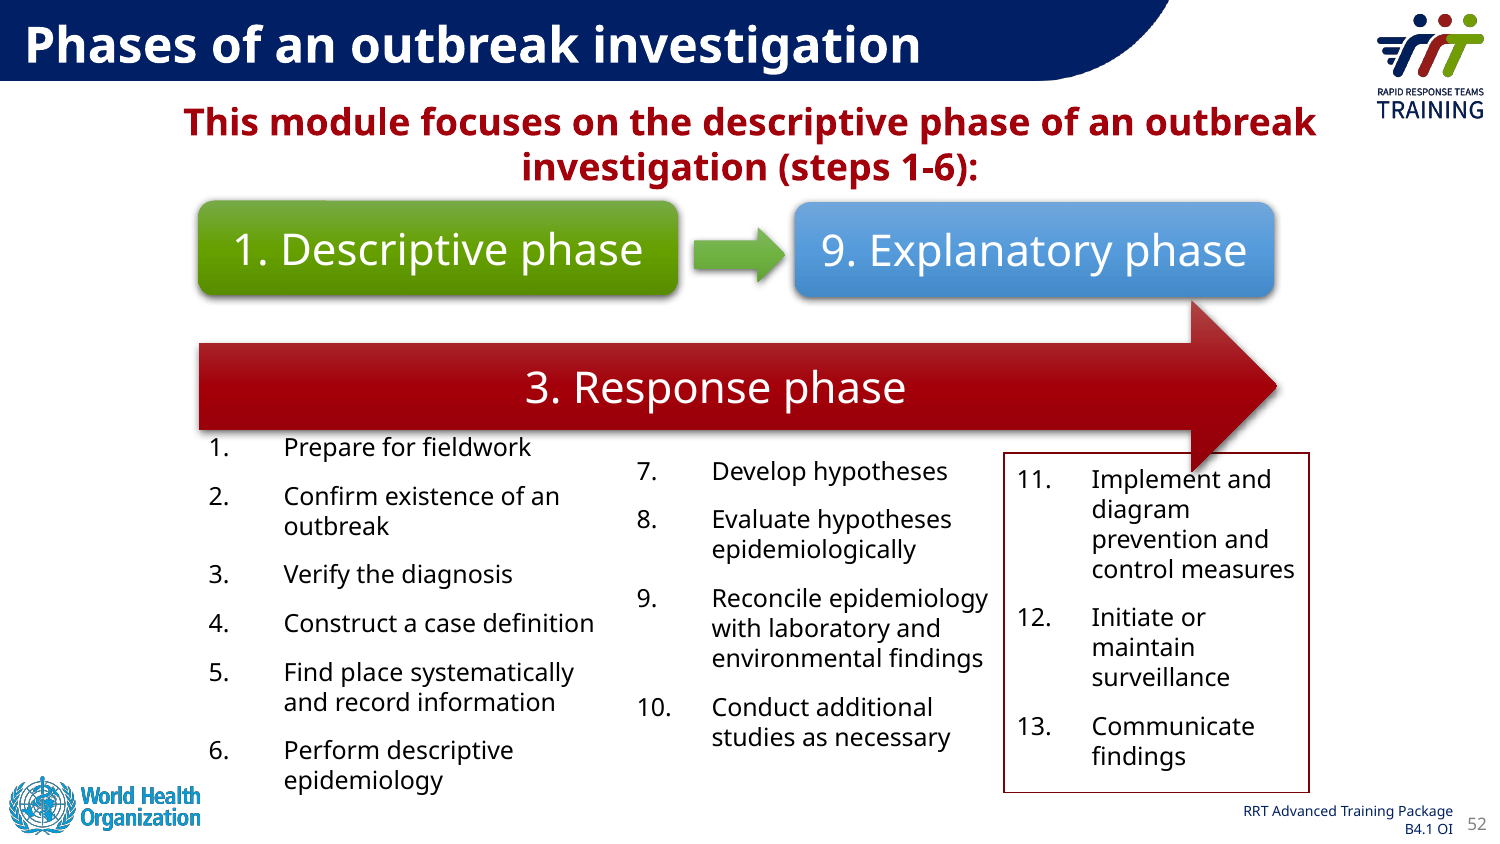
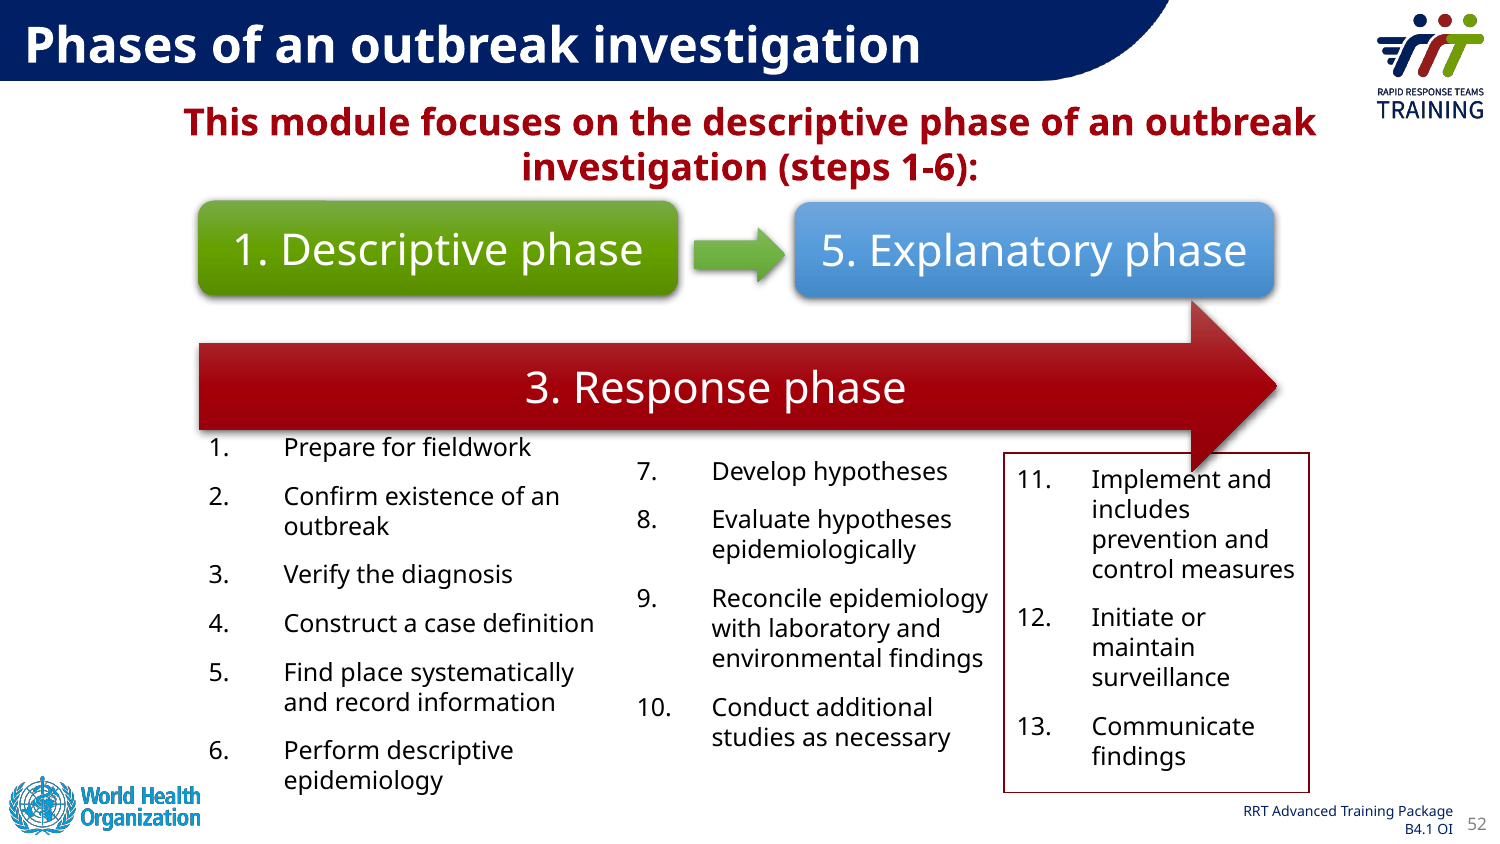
phase 9: 9 -> 5
diagram: diagram -> includes
